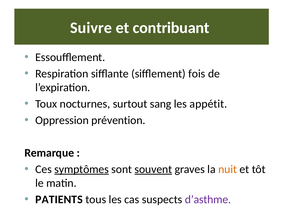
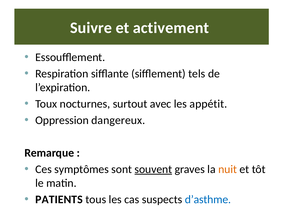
contribuant: contribuant -> activement
fois: fois -> tels
sang: sang -> avec
prévention: prévention -> dangereux
symptômes underline: present -> none
d’asthme colour: purple -> blue
